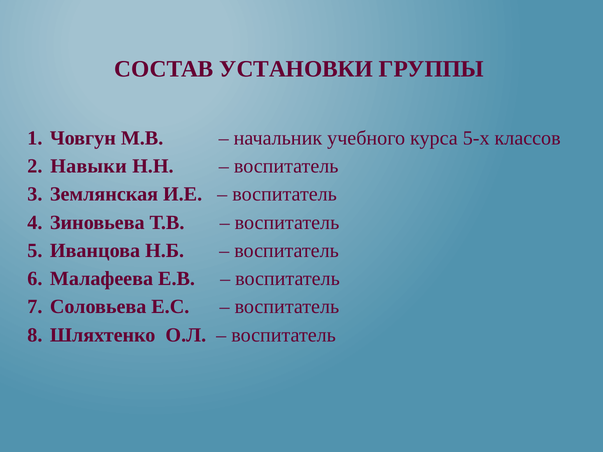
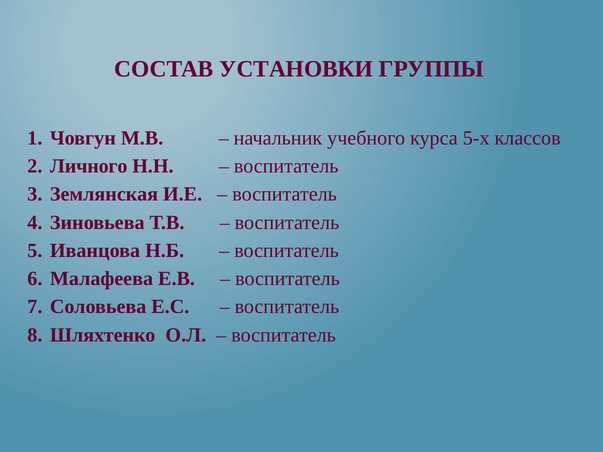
Навыки: Навыки -> Личного
